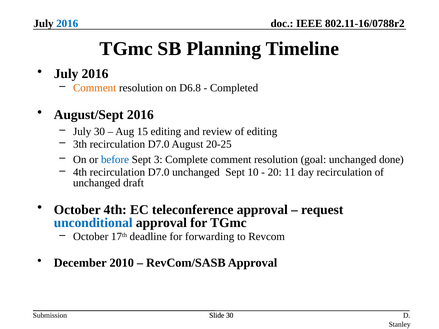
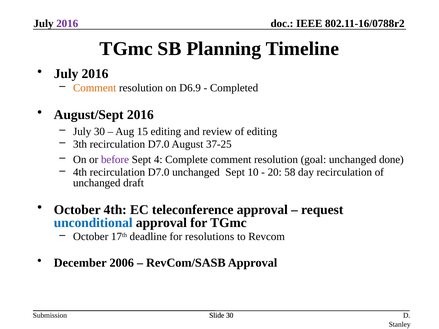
2016 at (67, 23) colour: blue -> purple
D6.8: D6.8 -> D6.9
20-25: 20-25 -> 37-25
before colour: blue -> purple
3: 3 -> 4
11: 11 -> 58
forwarding: forwarding -> resolutions
2010: 2010 -> 2006
